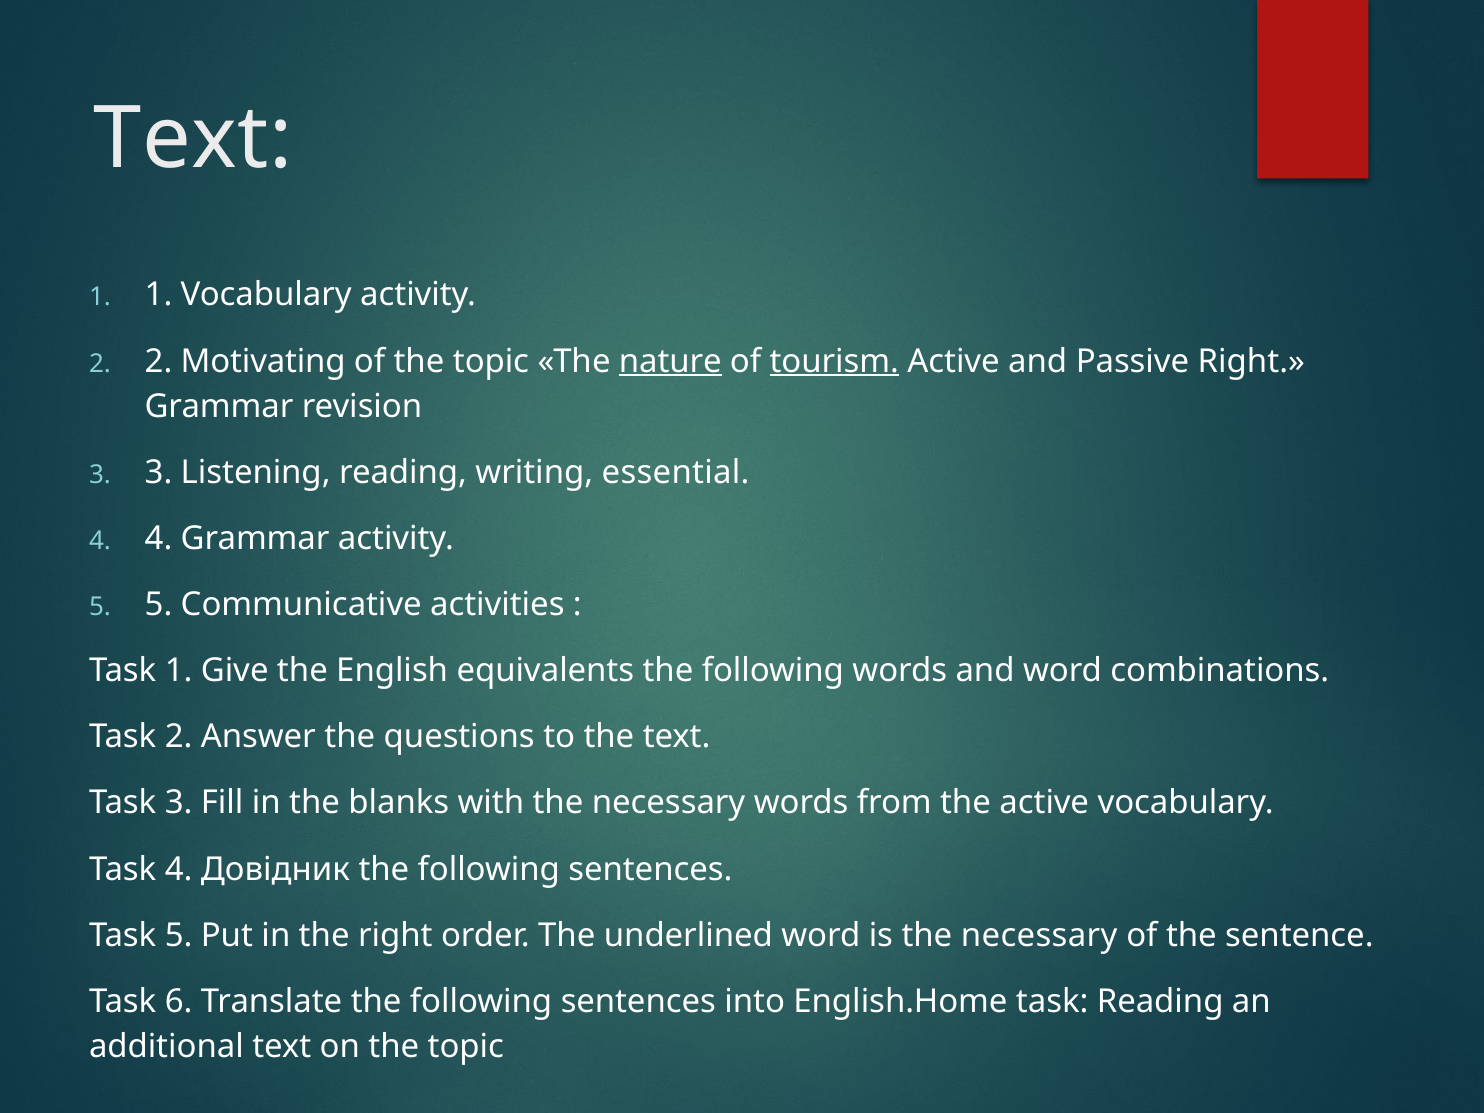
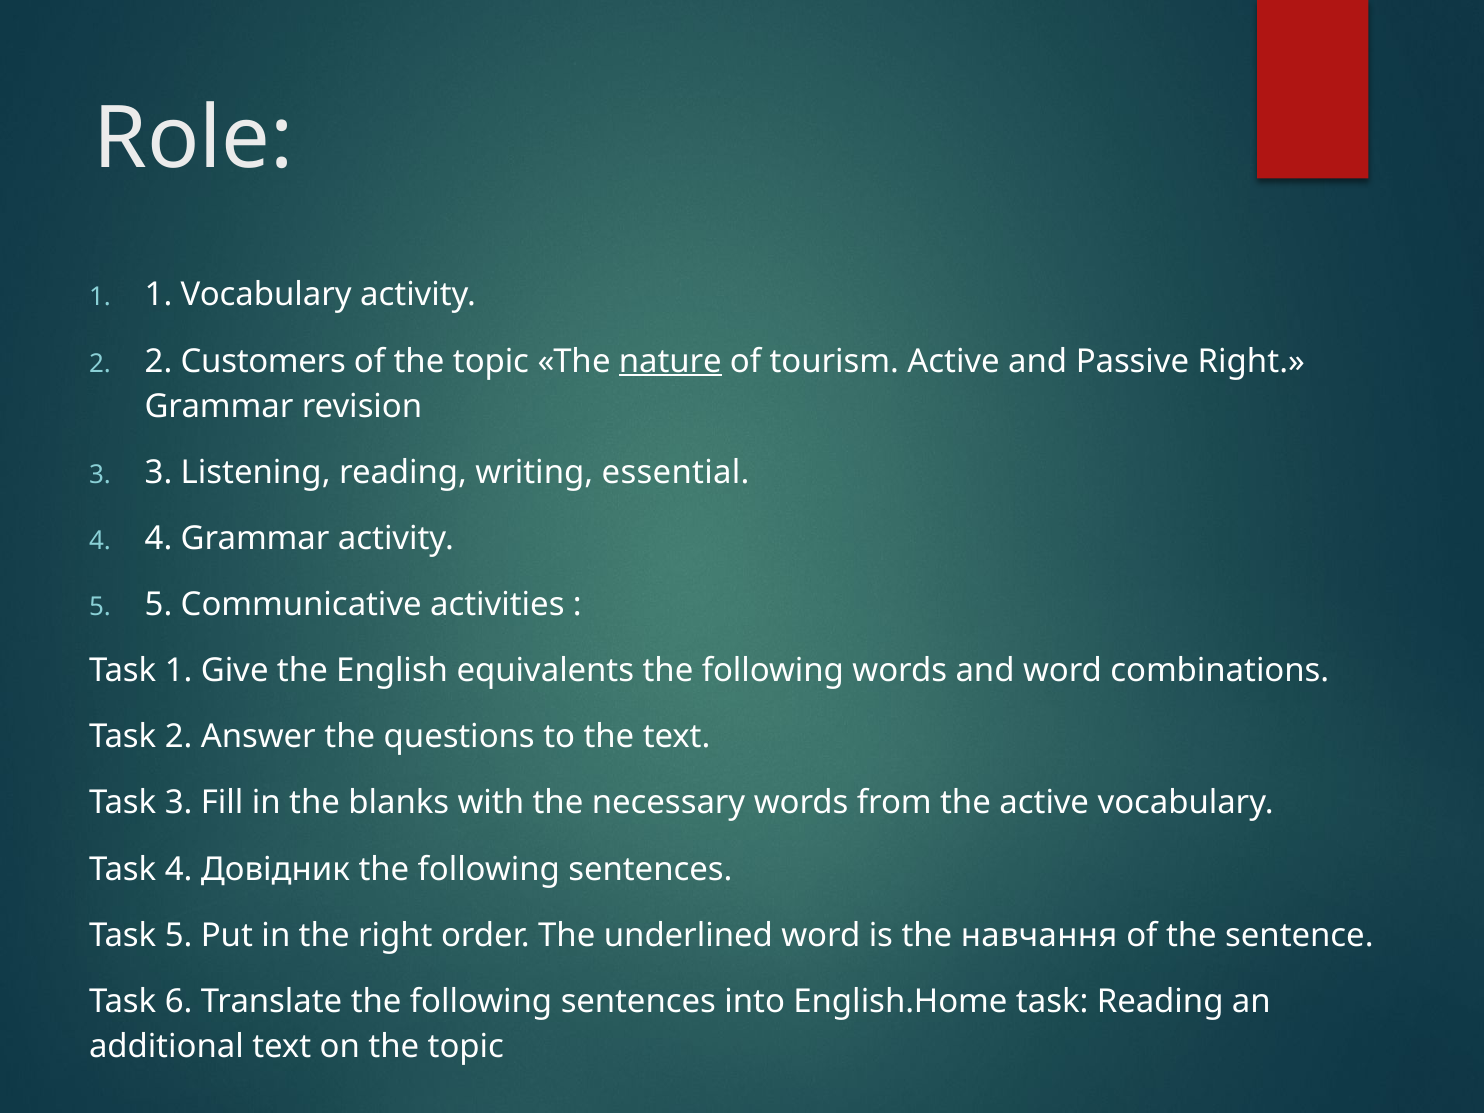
Text at (193, 139): Text -> Role
Motivating: Motivating -> Customers
tourism underline: present -> none
is the necessary: necessary -> навчання
